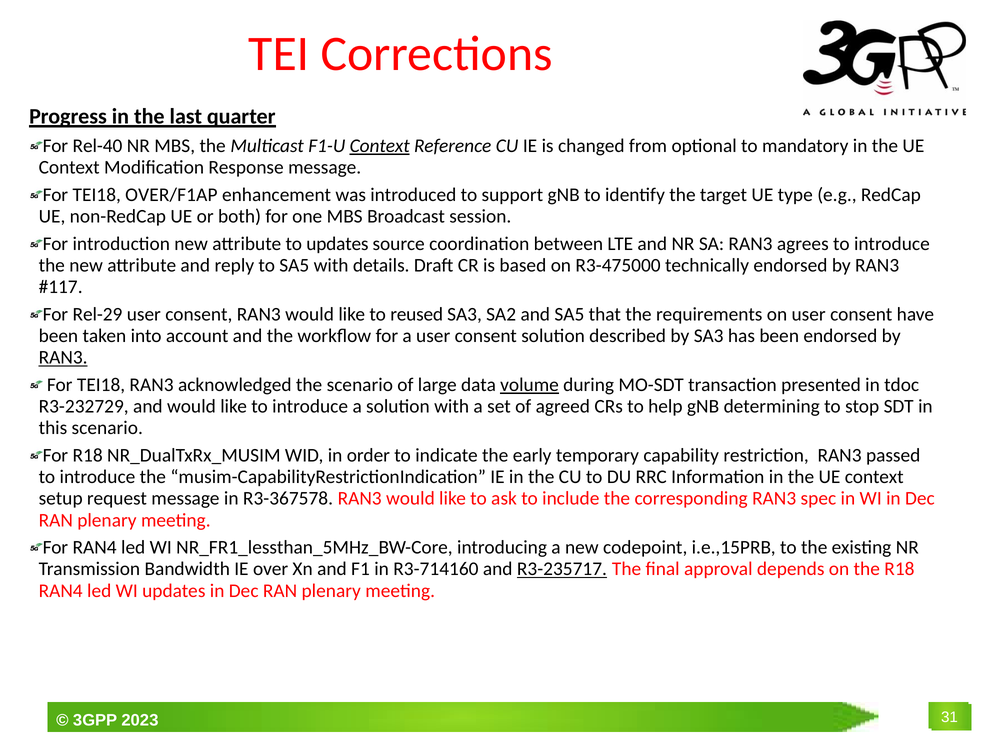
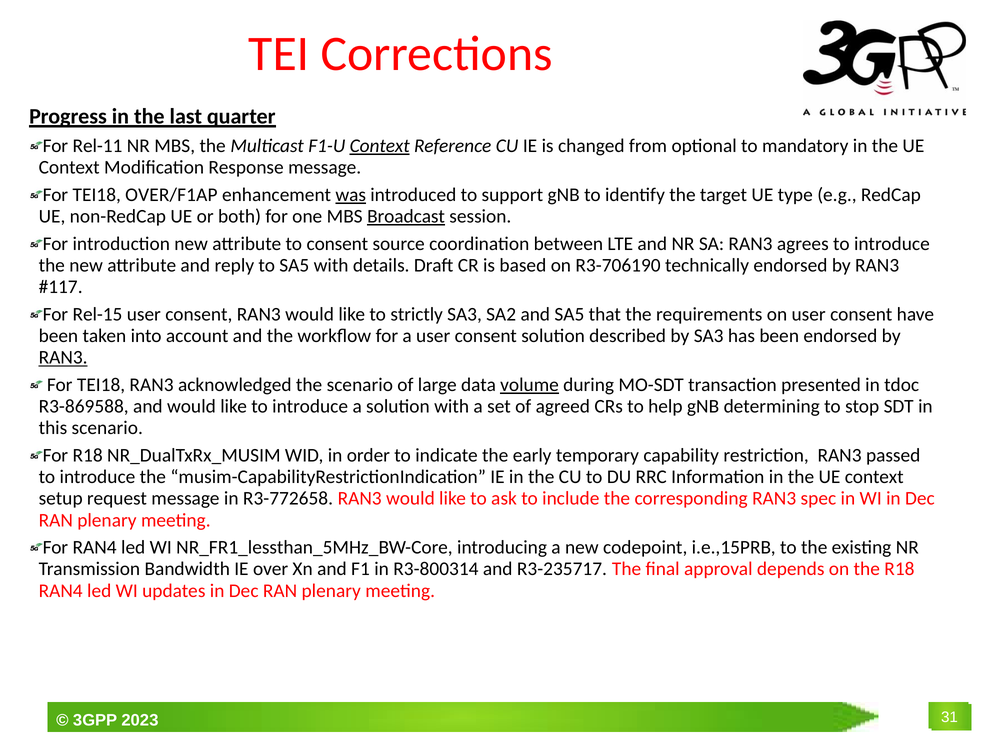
Rel-40: Rel-40 -> Rel-11
was underline: none -> present
Broadcast underline: none -> present
to updates: updates -> consent
R3-475000: R3-475000 -> R3-706190
Rel-29: Rel-29 -> Rel-15
reused: reused -> strictly
R3-232729: R3-232729 -> R3-869588
R3-367578: R3-367578 -> R3-772658
R3-714160: R3-714160 -> R3-800314
R3-235717 underline: present -> none
